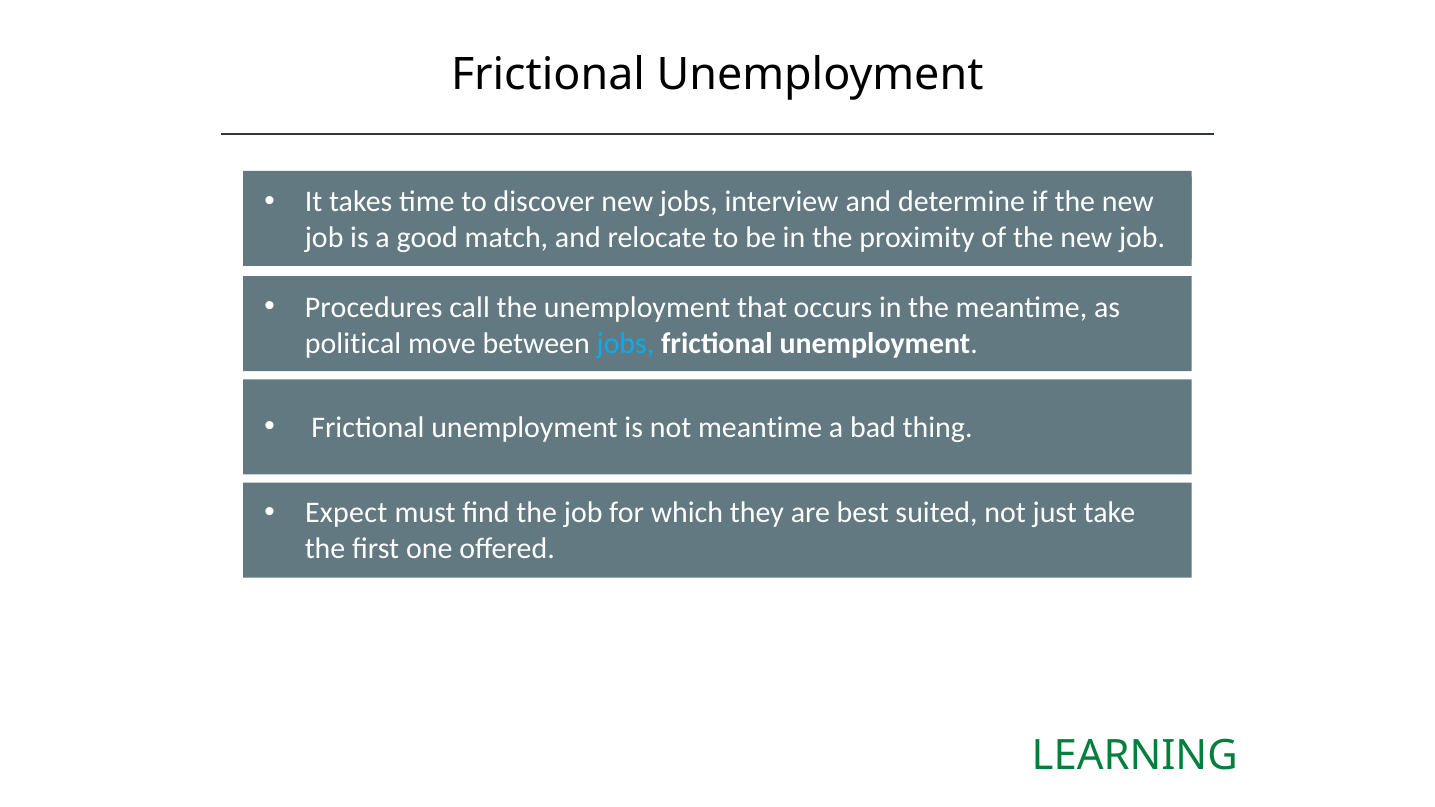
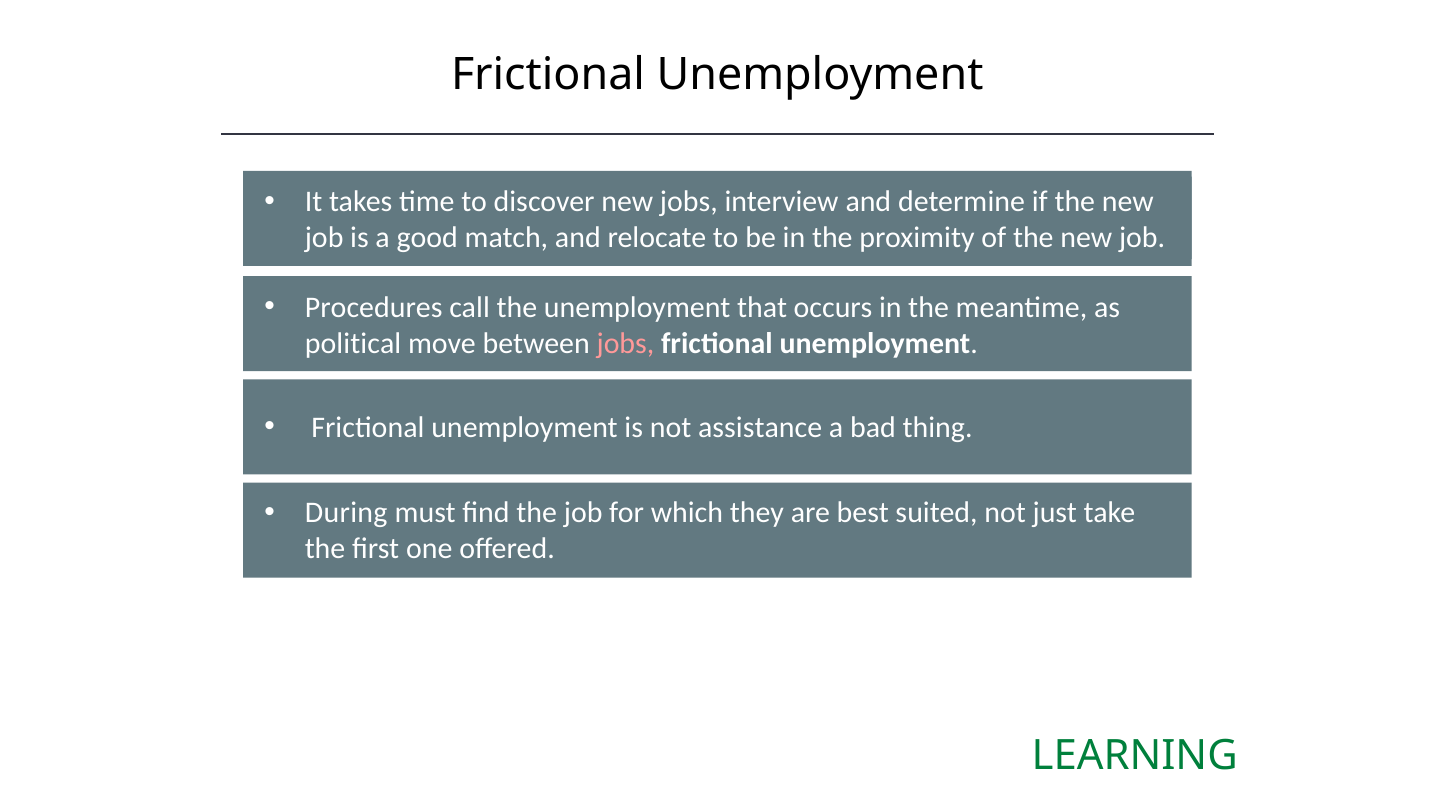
jobs at (625, 343) colour: light blue -> pink
not meantime: meantime -> assistance
Expect: Expect -> During
